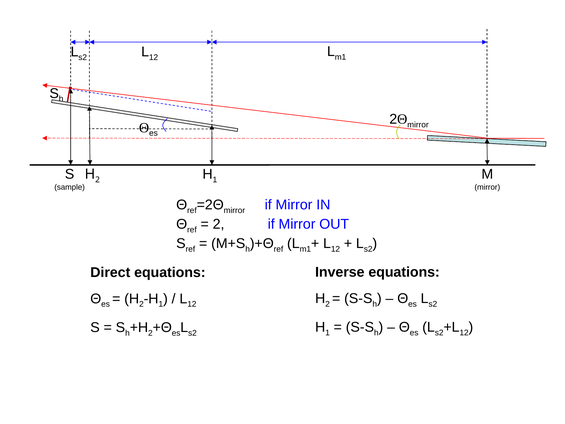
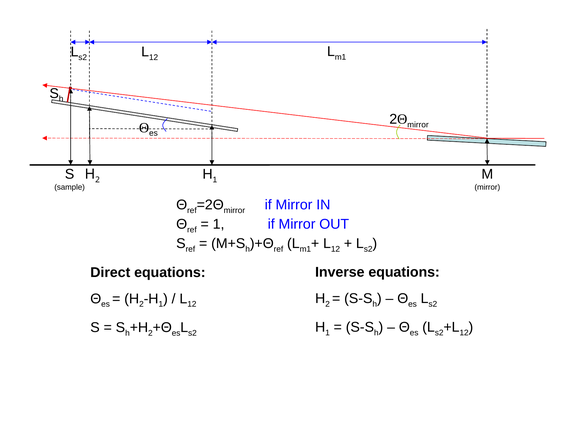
2 at (219, 224): 2 -> 1
